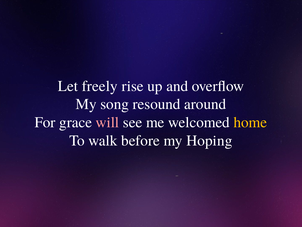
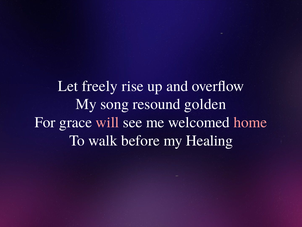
around: around -> golden
home colour: yellow -> pink
Hoping: Hoping -> Healing
